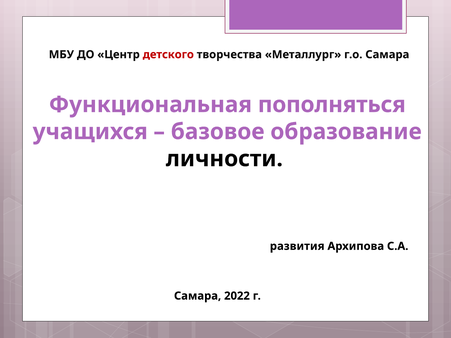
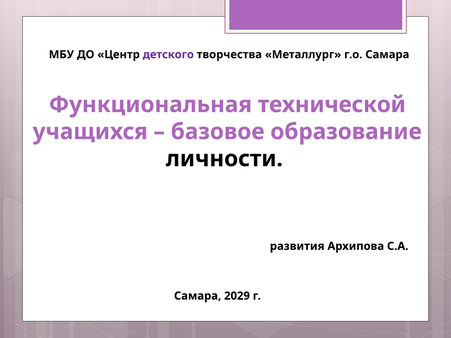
детского colour: red -> purple
пополняться: пополняться -> технической
2022: 2022 -> 2029
